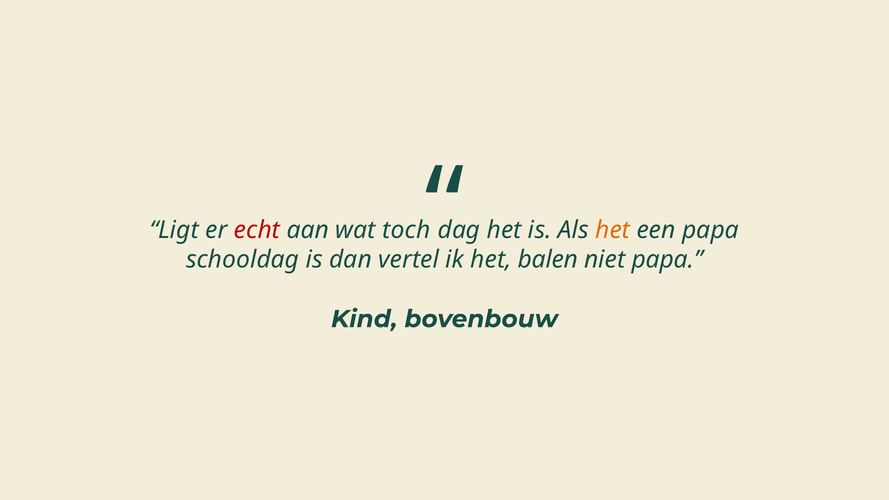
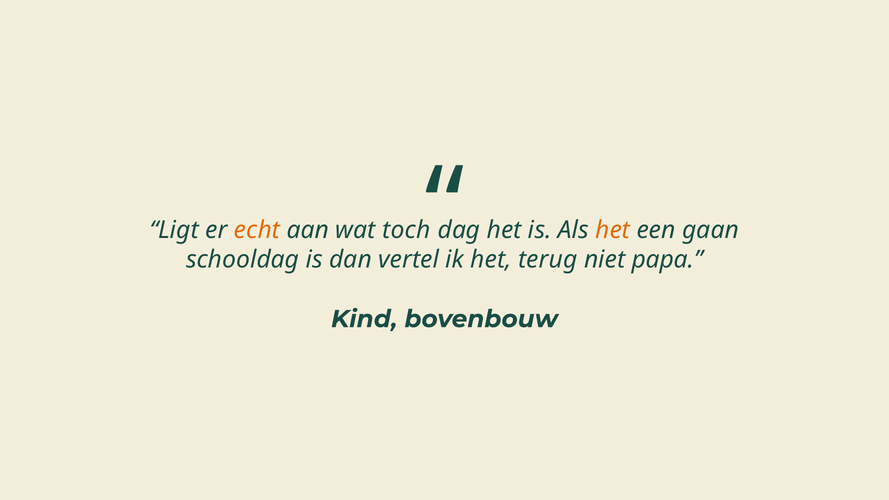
echt colour: red -> orange
een papa: papa -> gaan
balen: balen -> terug
